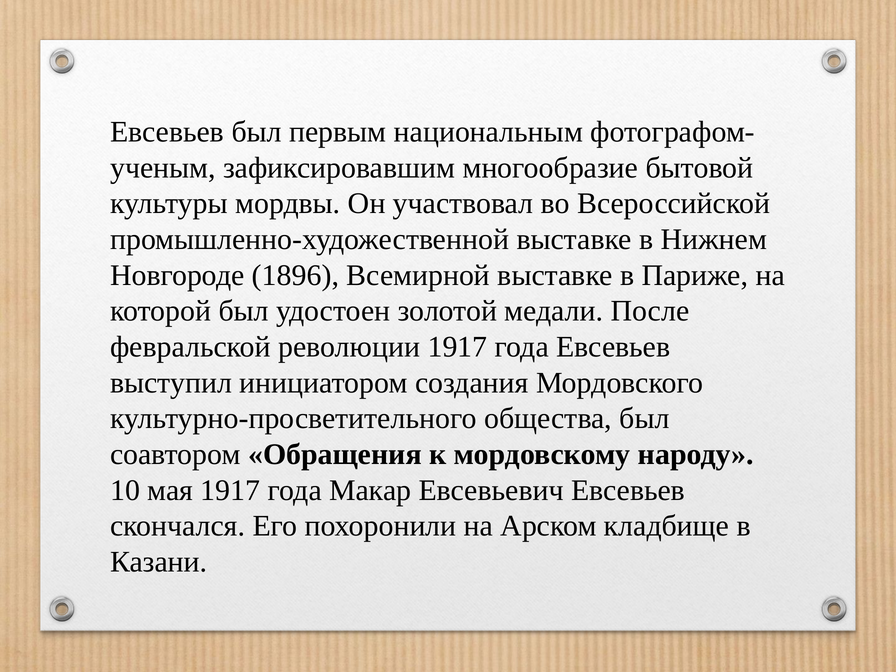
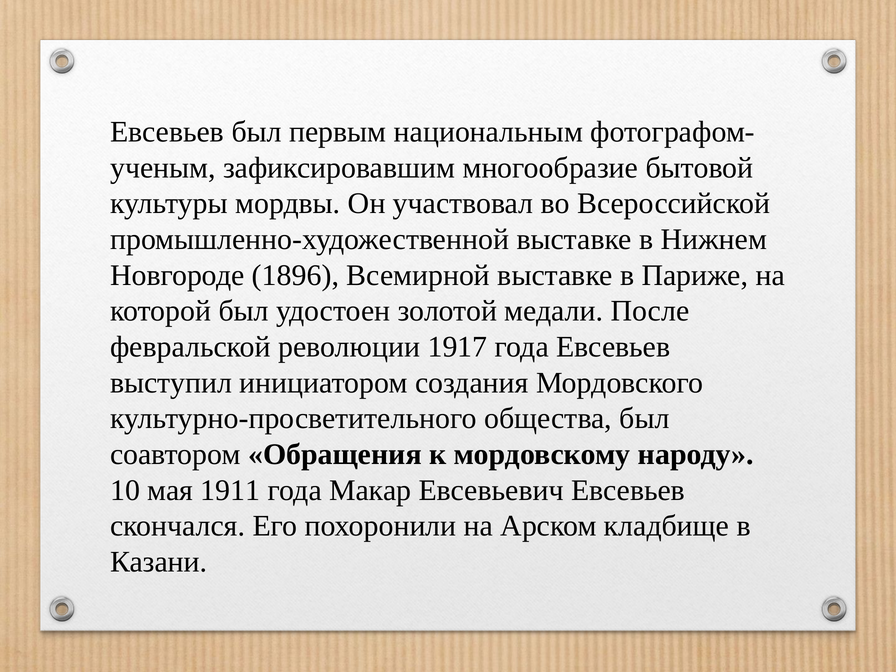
мая 1917: 1917 -> 1911
